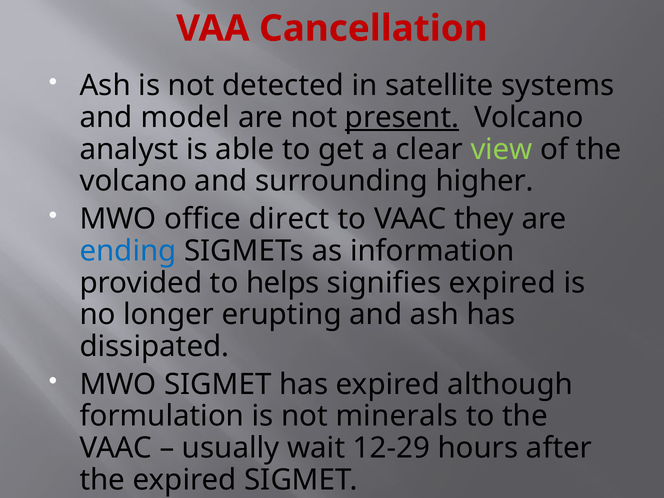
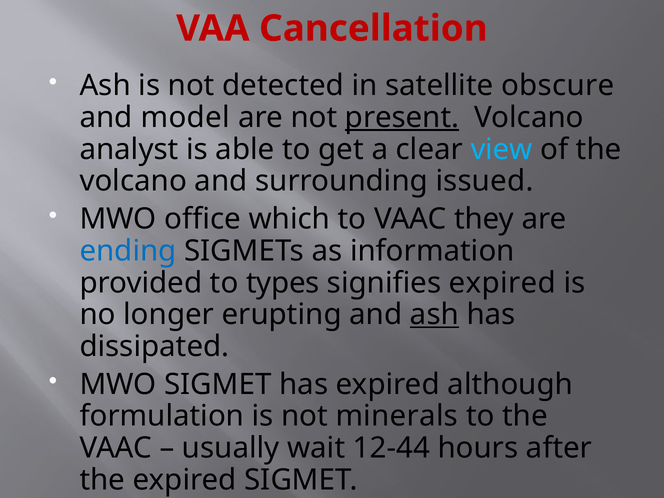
systems: systems -> obscure
view colour: light green -> light blue
higher: higher -> issued
direct: direct -> which
helps: helps -> types
ash at (434, 315) underline: none -> present
12-29: 12-29 -> 12-44
